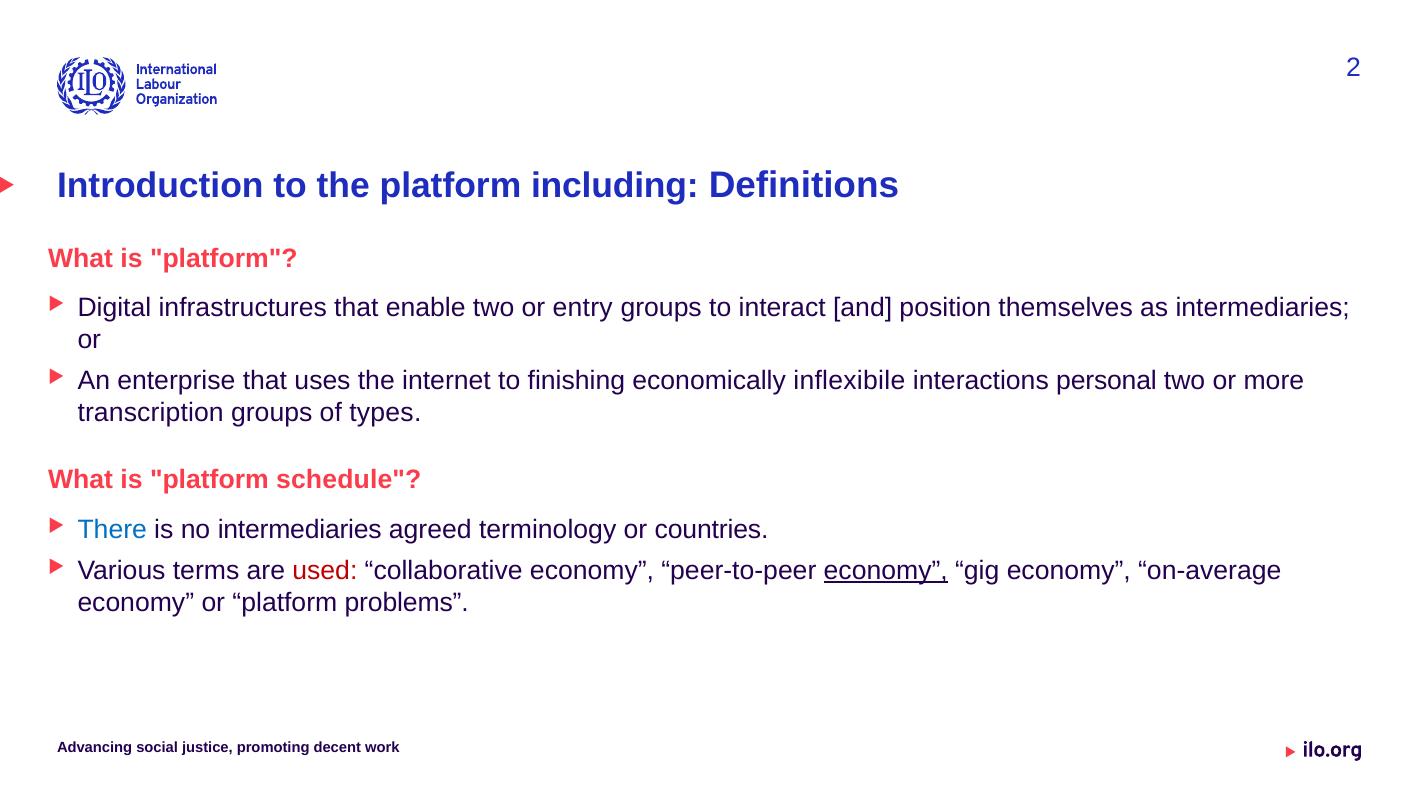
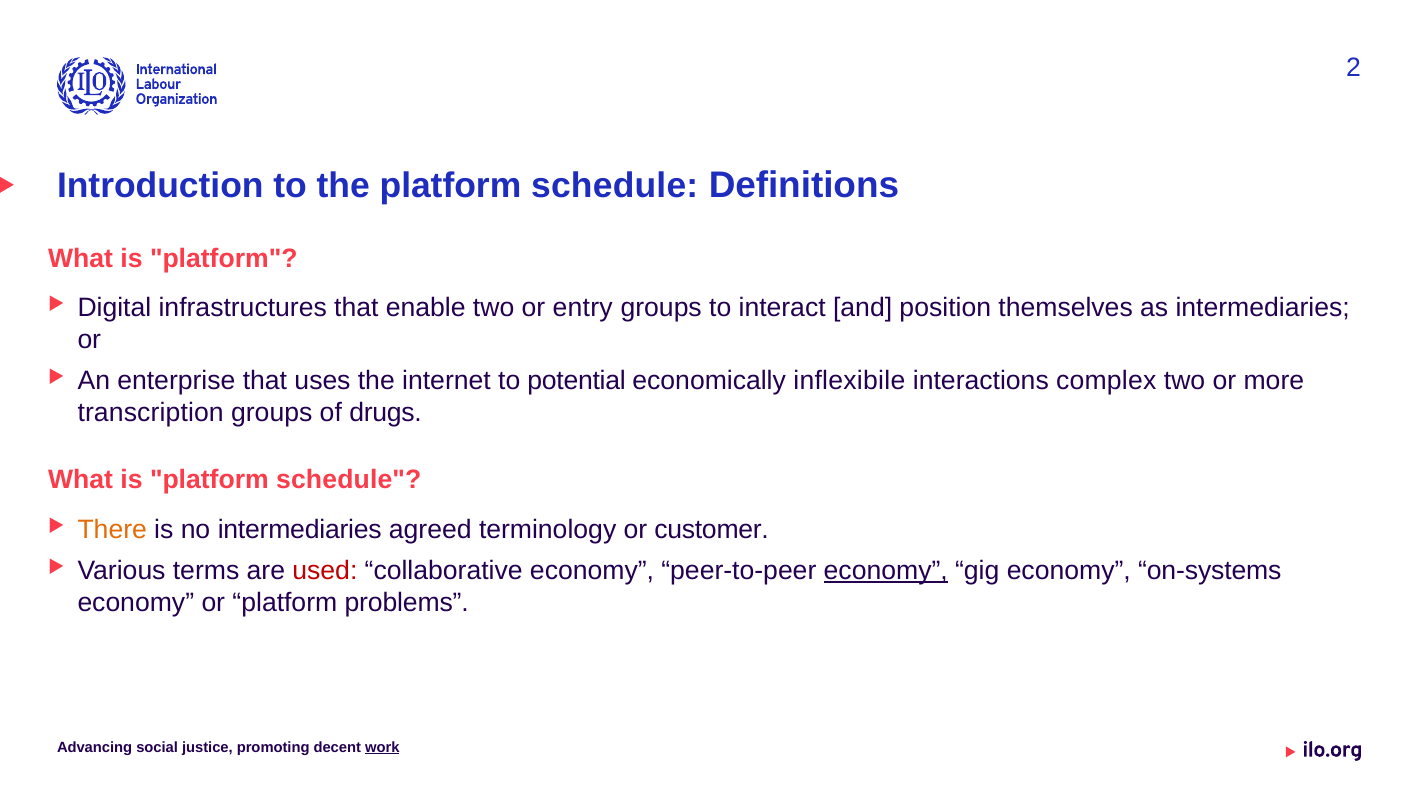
the platform including: including -> schedule
finishing: finishing -> potential
personal: personal -> complex
types: types -> drugs
There colour: blue -> orange
countries: countries -> customer
on-average: on-average -> on-systems
work underline: none -> present
